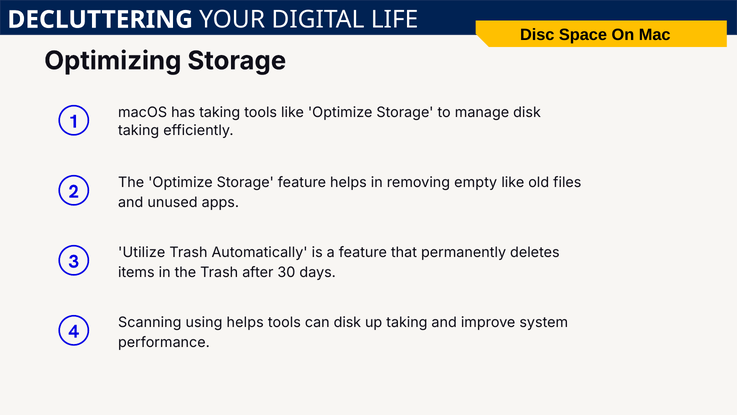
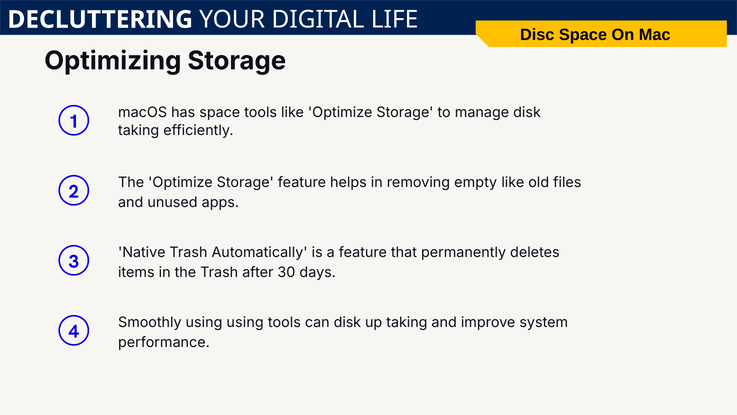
has taking: taking -> space
Utilize: Utilize -> Native
Scanning: Scanning -> Smoothly
using helps: helps -> using
